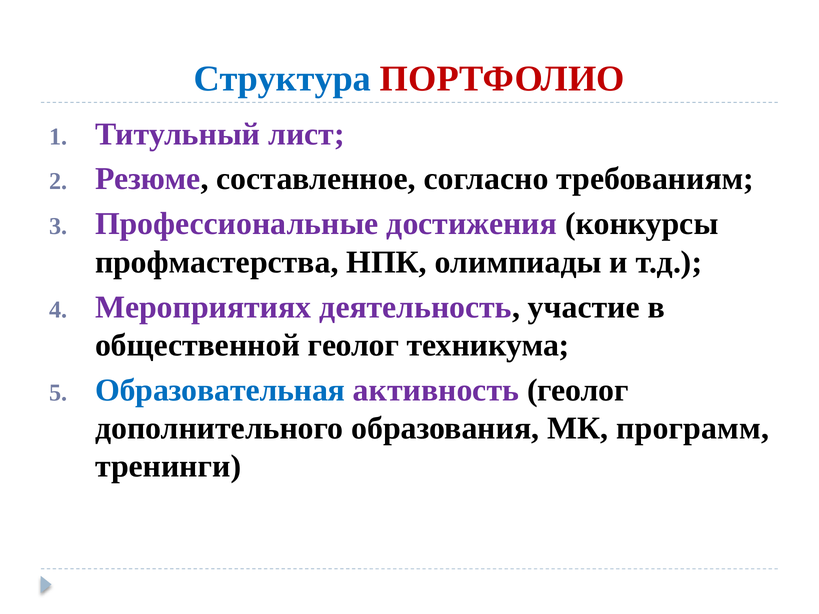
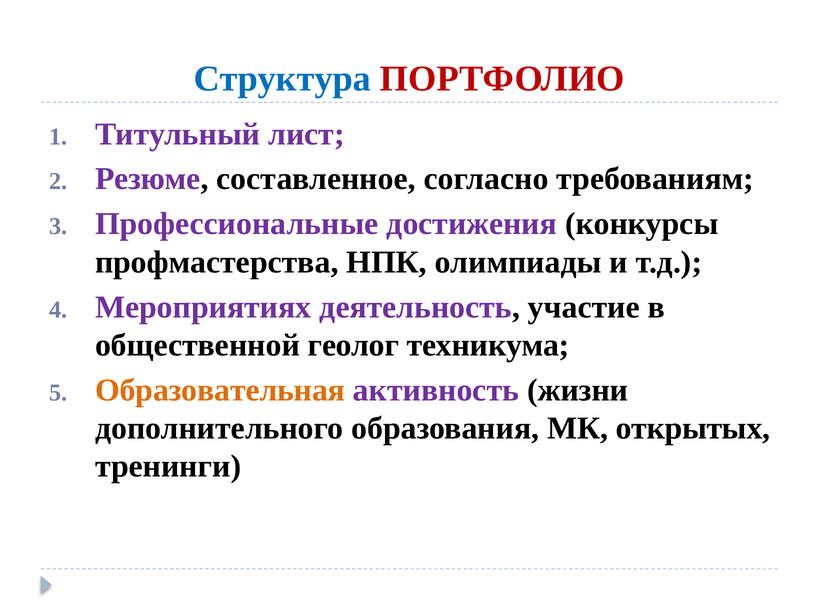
Образовательная colour: blue -> orange
активность геолог: геолог -> жизни
программ: программ -> открытых
